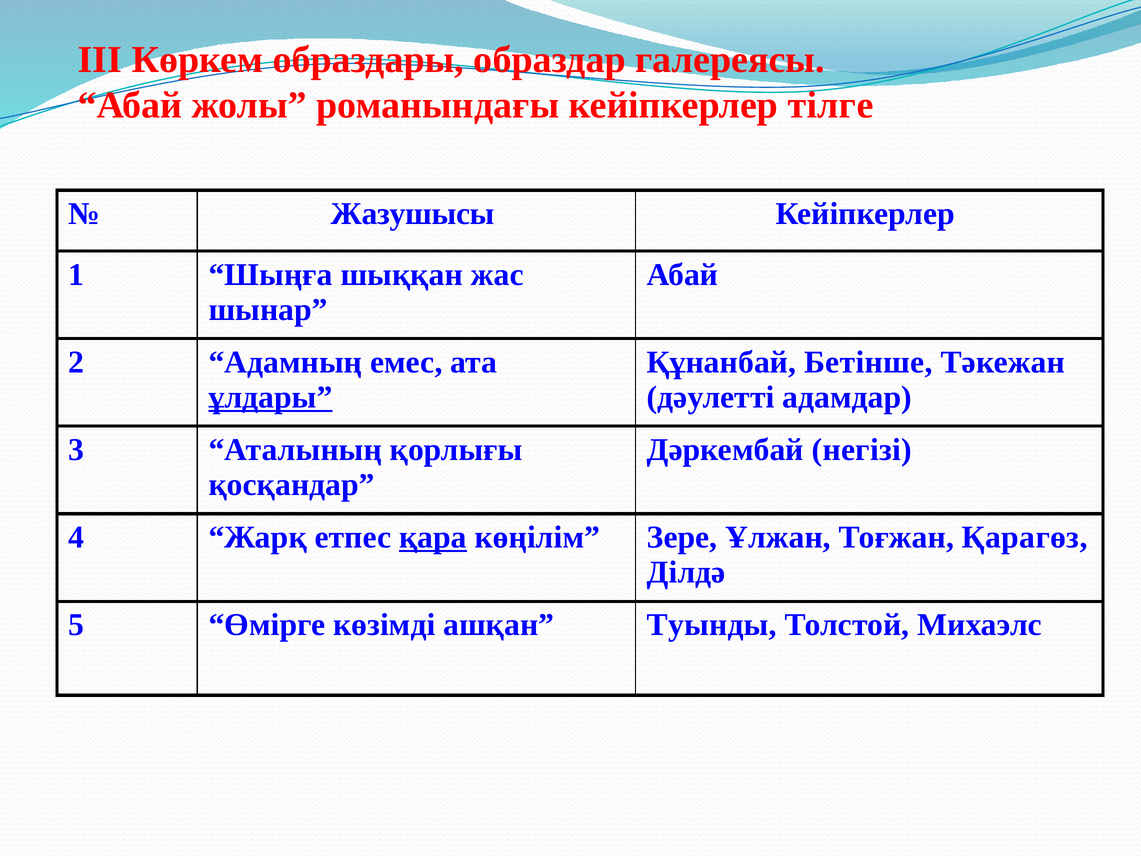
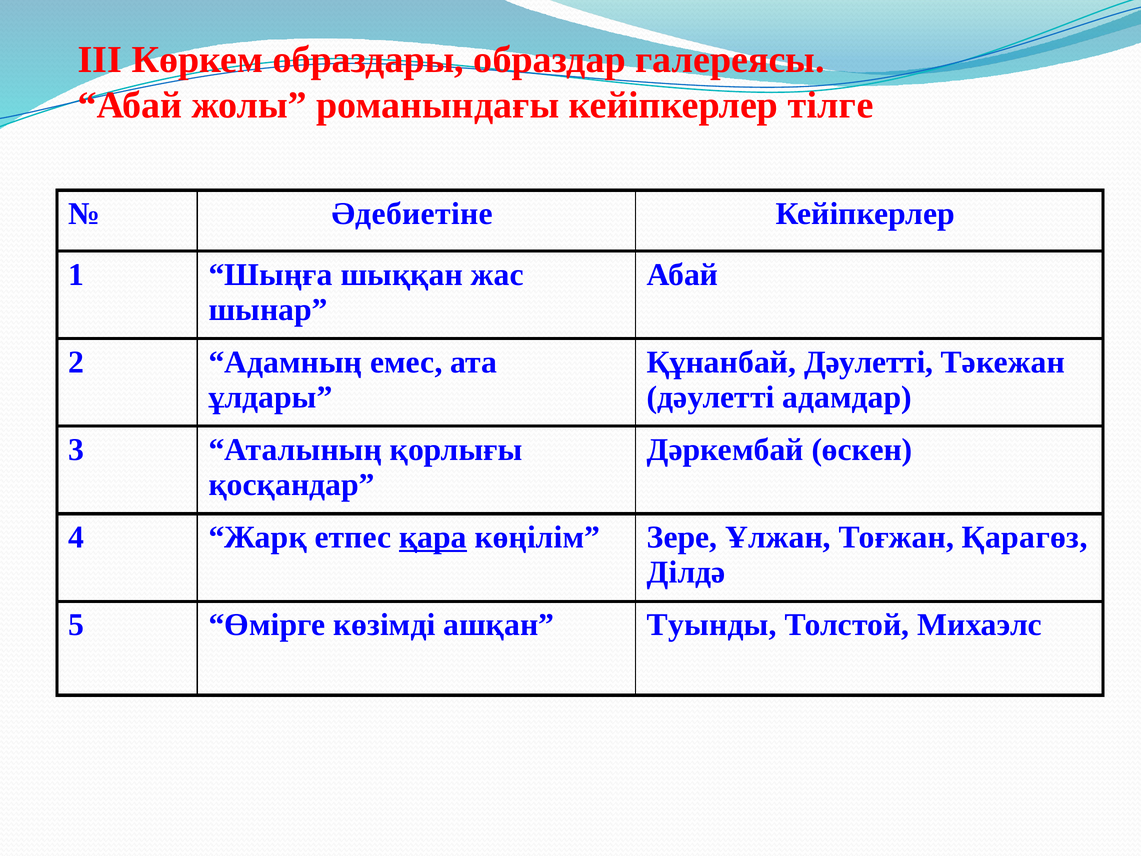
Жазушысы: Жазушысы -> Әдебиетіне
Құнанбай Бетінше: Бетінше -> Дәулетті
ұлдары underline: present -> none
негізі: негізі -> өскен
